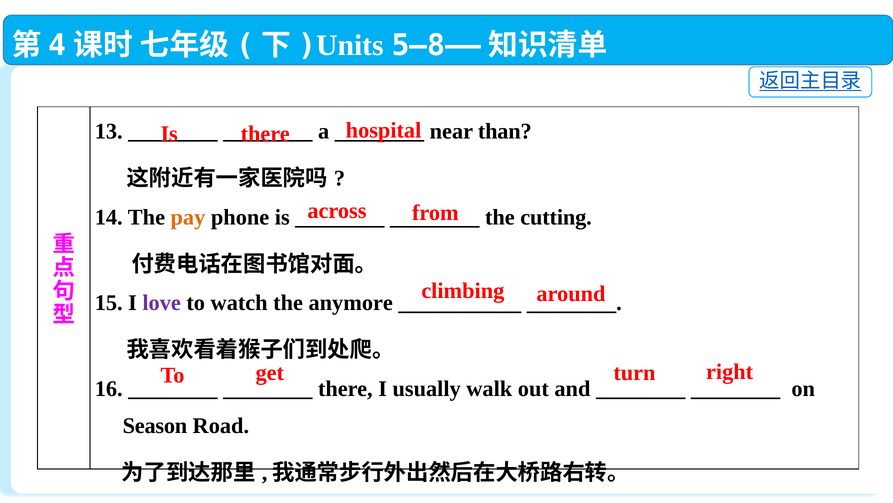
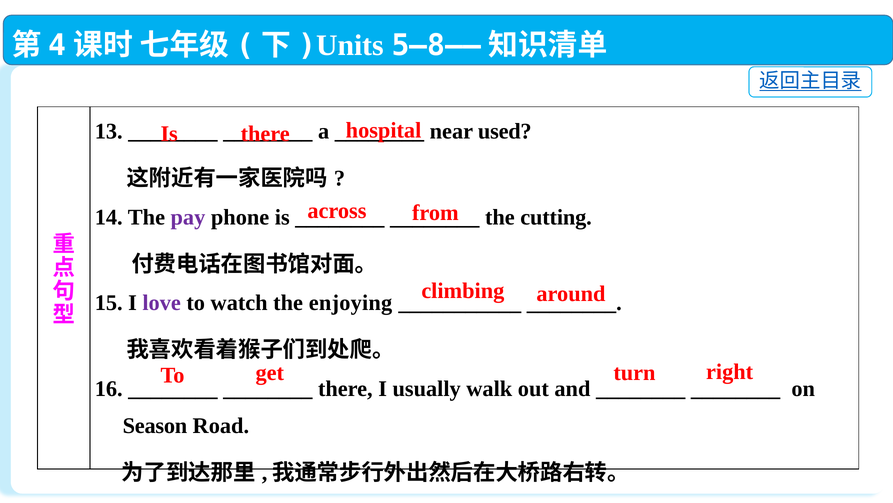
than: than -> used
pay colour: orange -> purple
anymore: anymore -> enjoying
